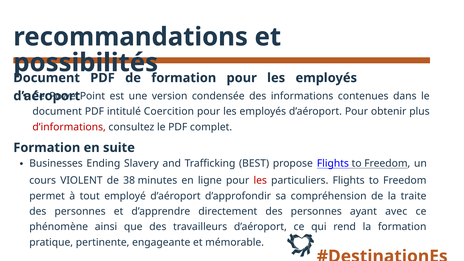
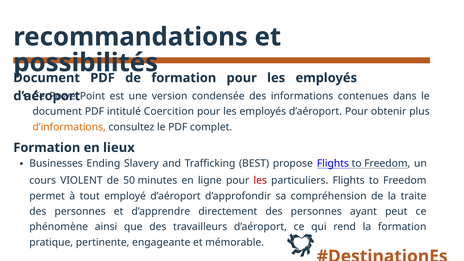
d’informations colour: red -> orange
suite: suite -> lieux
38: 38 -> 50
avec: avec -> peut
